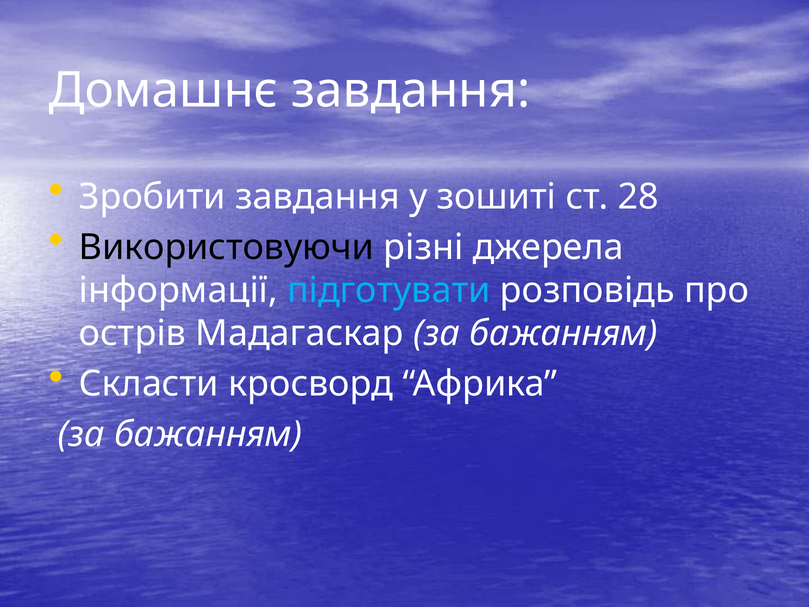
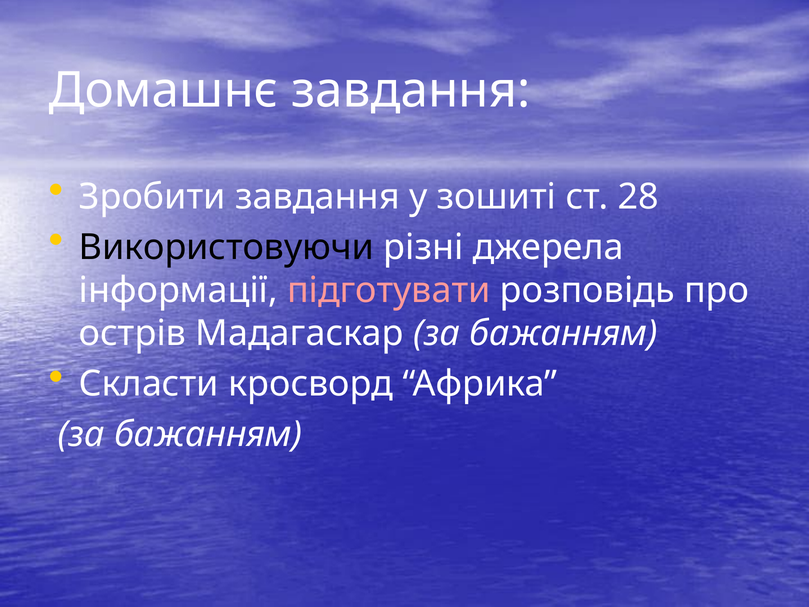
підготувати colour: light blue -> pink
